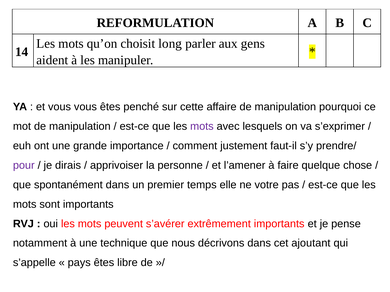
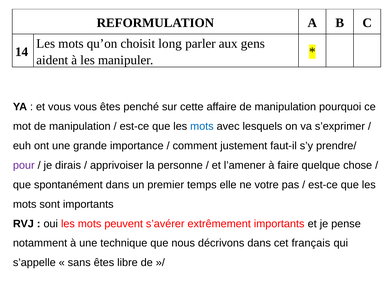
mots at (202, 127) colour: purple -> blue
ajoutant: ajoutant -> français
pays: pays -> sans
